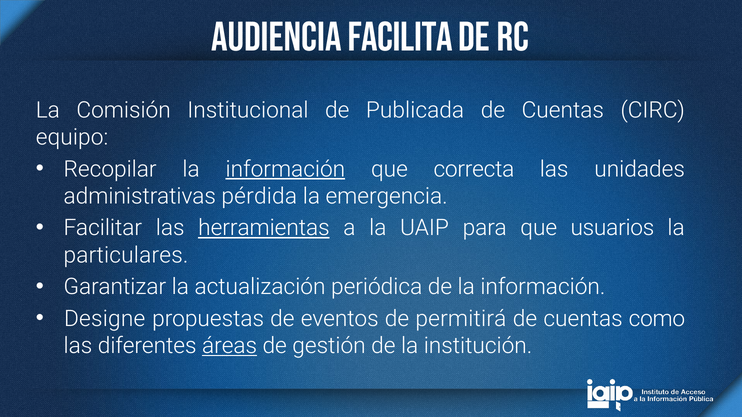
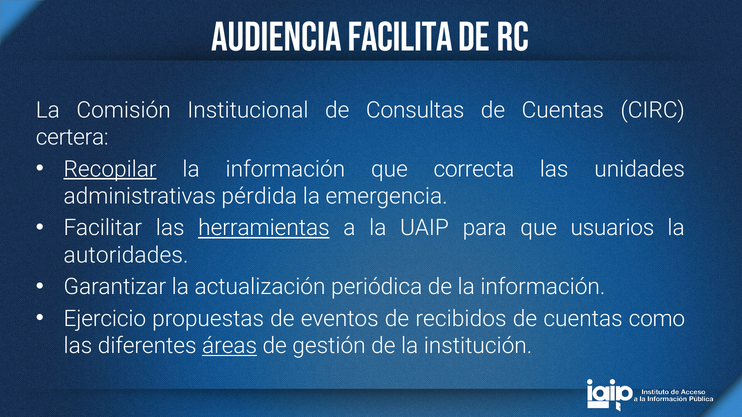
Publicada: Publicada -> Consultas
equipo: equipo -> certera
Recopilar underline: none -> present
información at (285, 169) underline: present -> none
particulares: particulares -> autoridades
Designe: Designe -> Ejercicio
permitirá: permitirá -> recibidos
